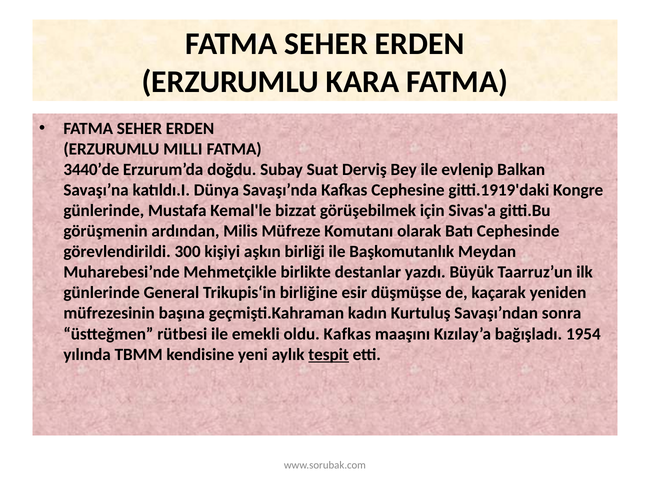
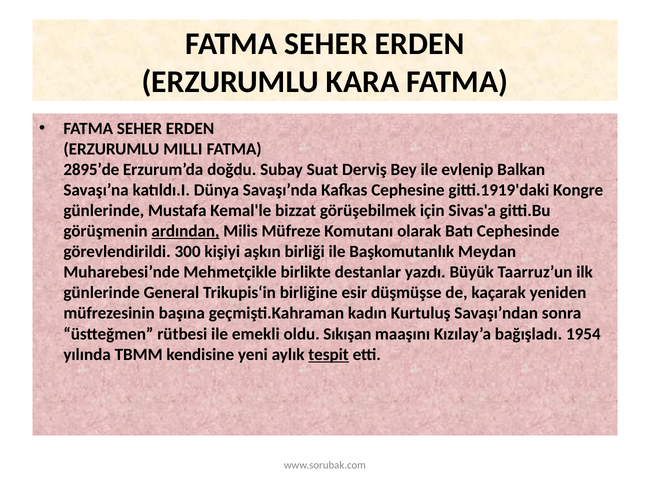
3440’de: 3440’de -> 2895’de
ardından underline: none -> present
oldu Kafkas: Kafkas -> Sıkışan
